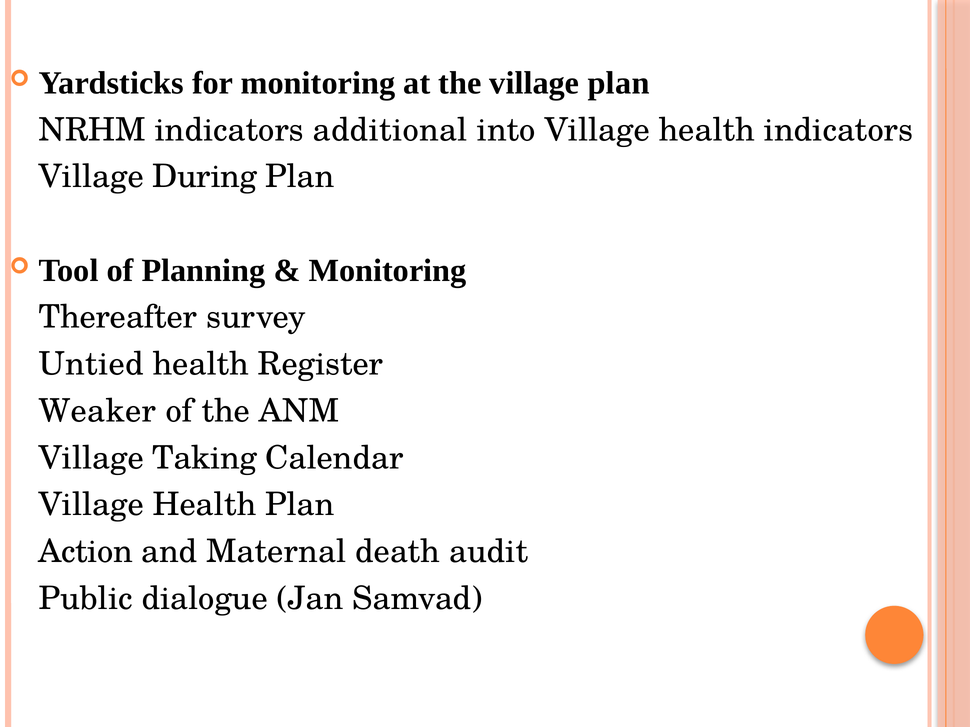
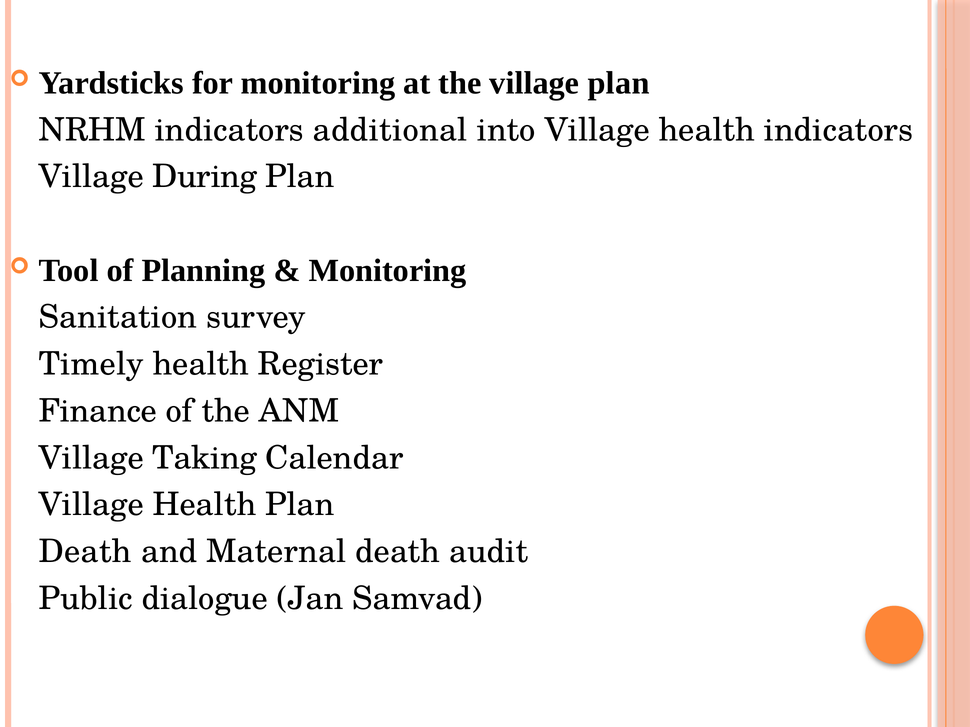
Thereafter: Thereafter -> Sanitation
Untied: Untied -> Timely
Weaker: Weaker -> Finance
Action at (86, 552): Action -> Death
